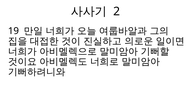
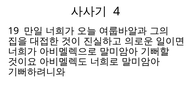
2: 2 -> 4
